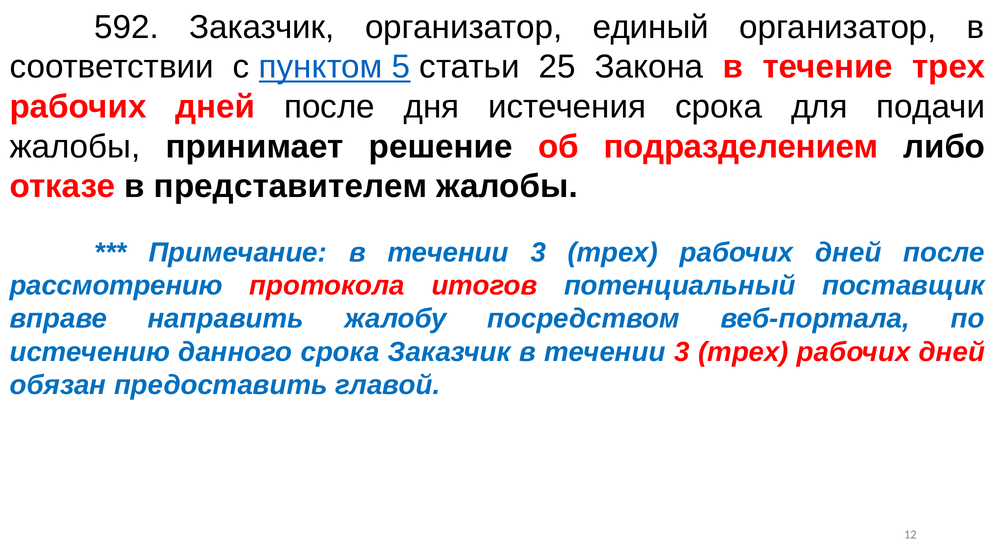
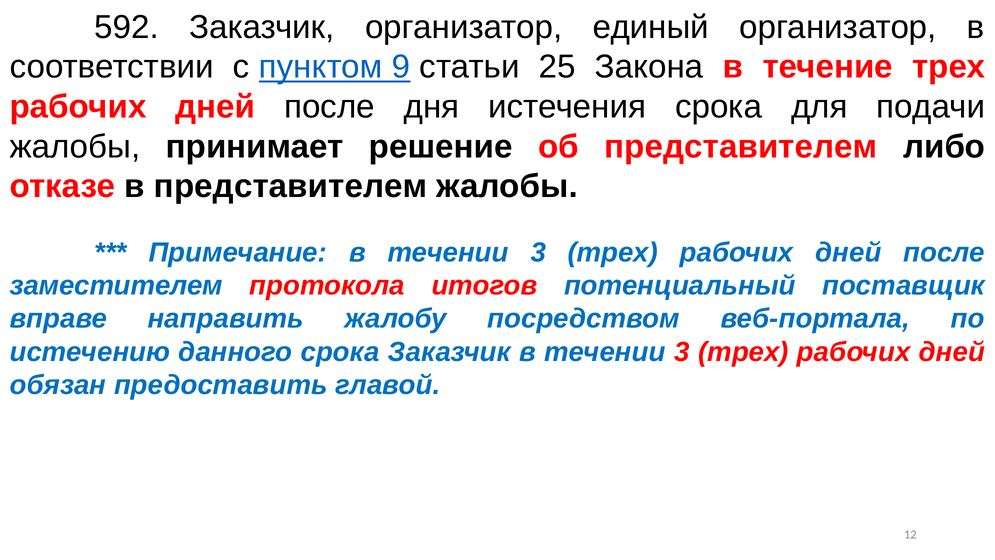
5: 5 -> 9
об подразделением: подразделением -> представителем
рассмотрению: рассмотрению -> заместителем
